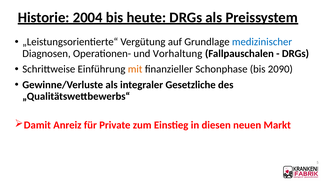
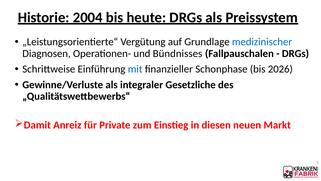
Vorhaltung: Vorhaltung -> Bündnisses
mit colour: orange -> blue
2090: 2090 -> 2026
